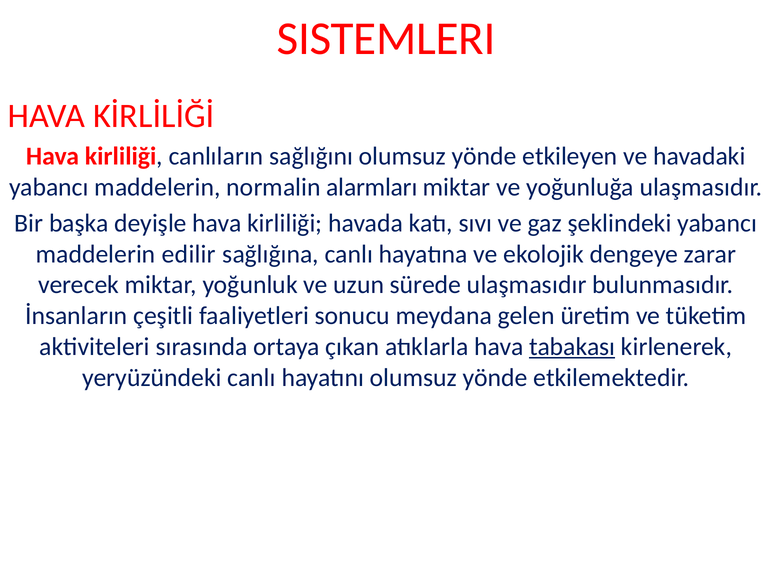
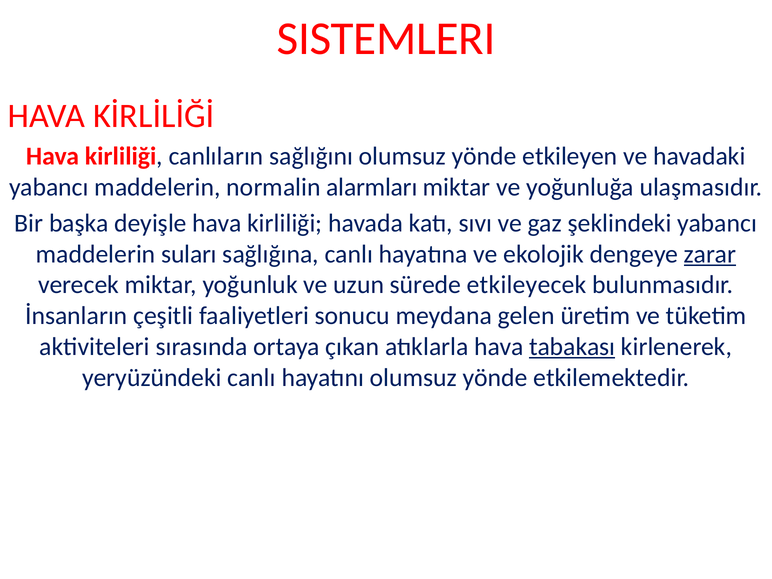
edilir: edilir -> suları
zarar underline: none -> present
sürede ulaşmasıdır: ulaşmasıdır -> etkileyecek
